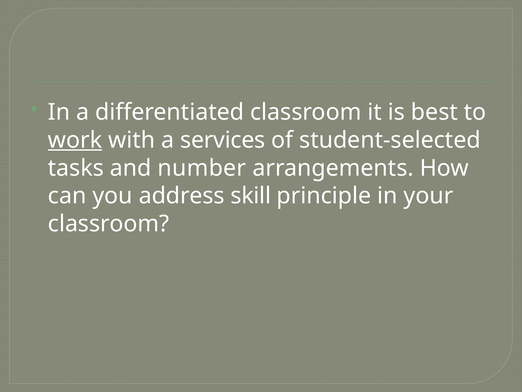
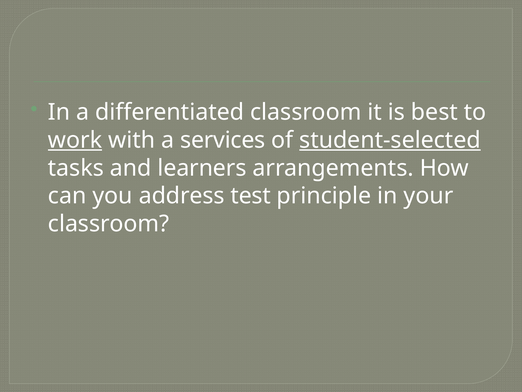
student-selected underline: none -> present
number: number -> learners
skill: skill -> test
